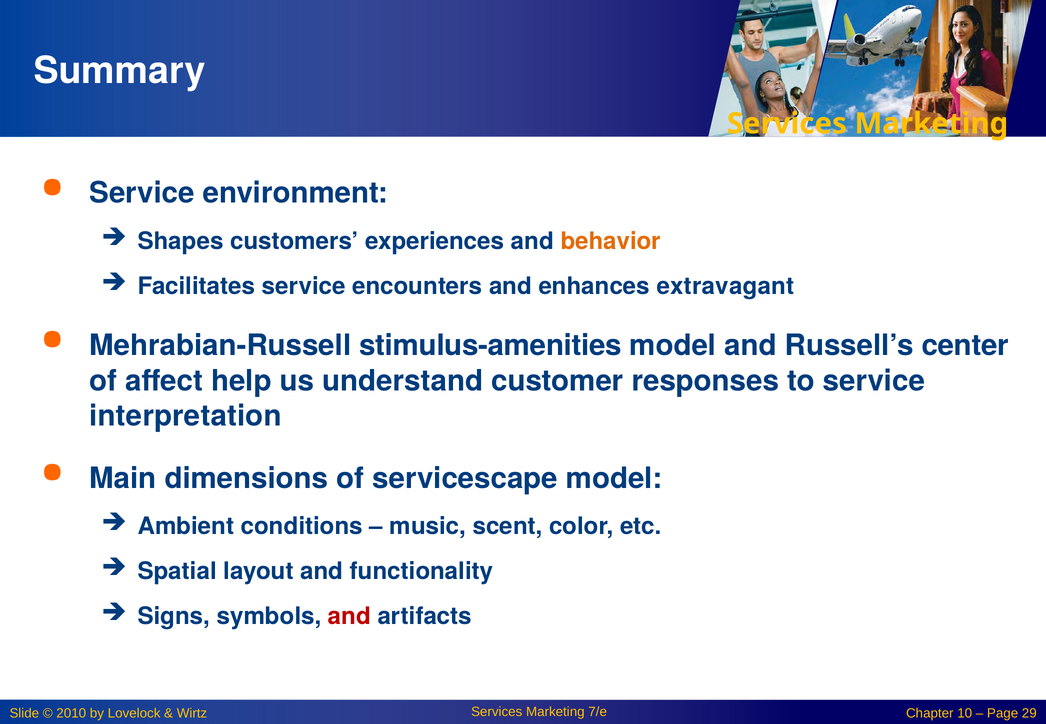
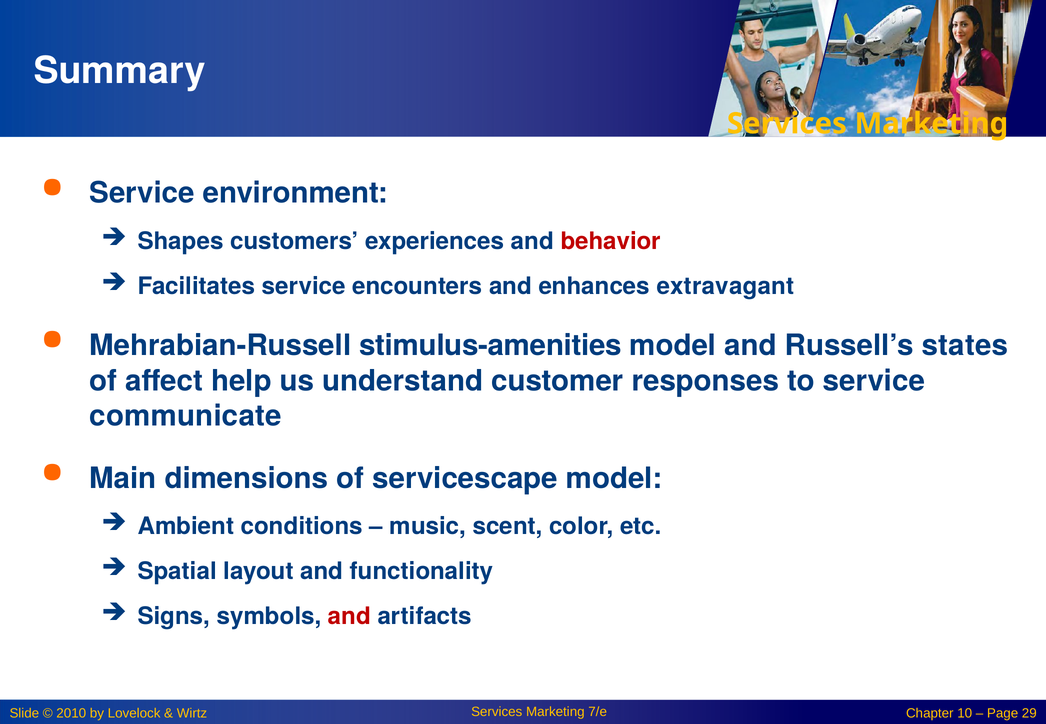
behavior colour: orange -> red
center: center -> states
interpretation: interpretation -> communicate
